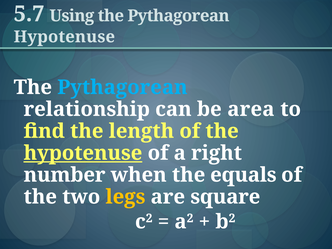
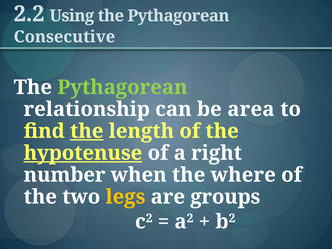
5.7: 5.7 -> 2.2
Hypotenuse at (64, 37): Hypotenuse -> Consecutive
Pythagorean at (122, 87) colour: light blue -> light green
the at (87, 131) underline: none -> present
equals: equals -> where
square: square -> groups
